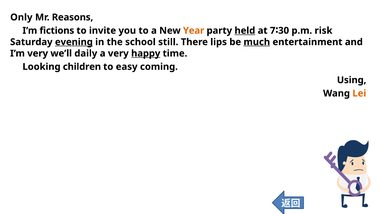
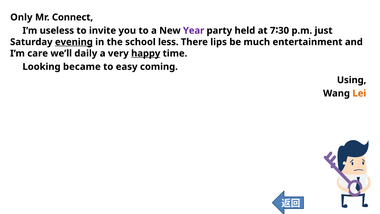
Reasons: Reasons -> Connect
fictions: fictions -> useless
Year colour: orange -> purple
held underline: present -> none
risk: risk -> just
still: still -> less
much underline: present -> none
I’m very: very -> care
children: children -> became
